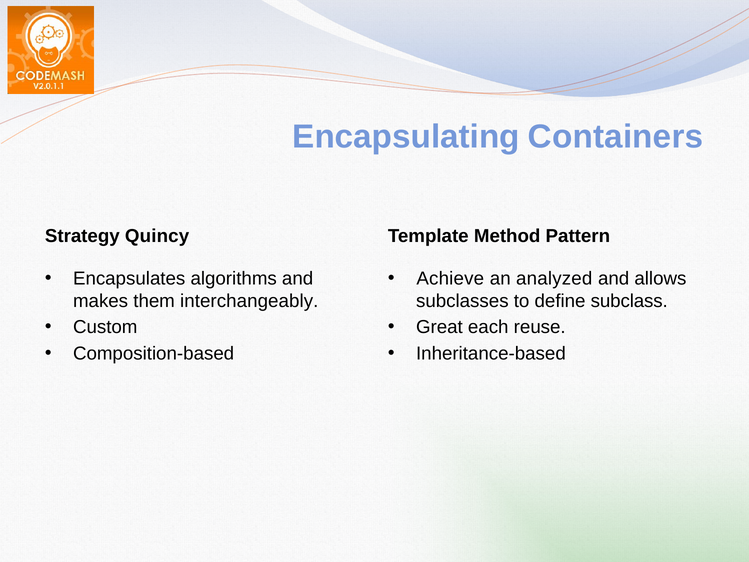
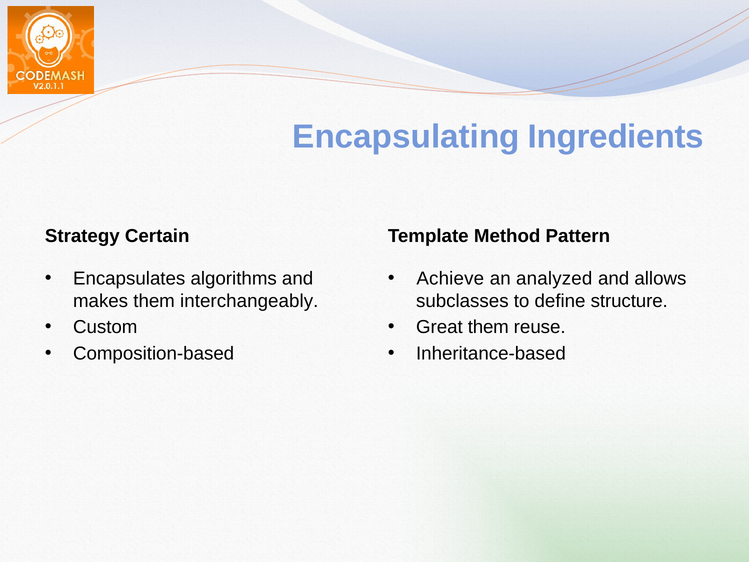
Containers: Containers -> Ingredients
Quincy: Quincy -> Certain
subclass: subclass -> structure
Great each: each -> them
